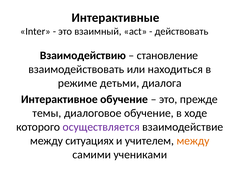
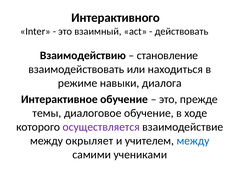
Интерактивные: Интерактивные -> Интерактивного
детьми: детьми -> навыки
ситуациях: ситуациях -> окрыляет
между at (193, 141) colour: orange -> blue
